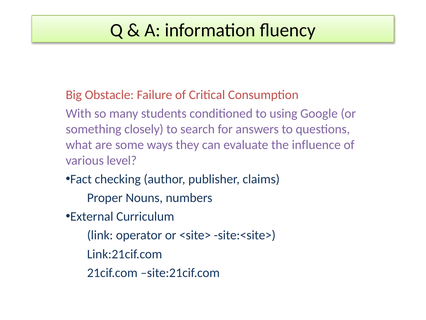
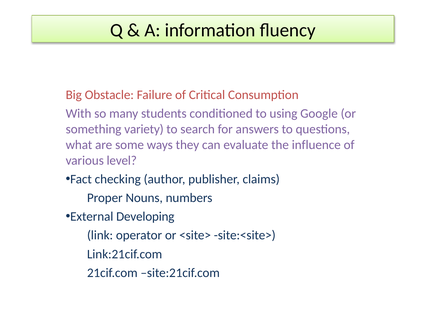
closely: closely -> variety
Curriculum: Curriculum -> Developing
